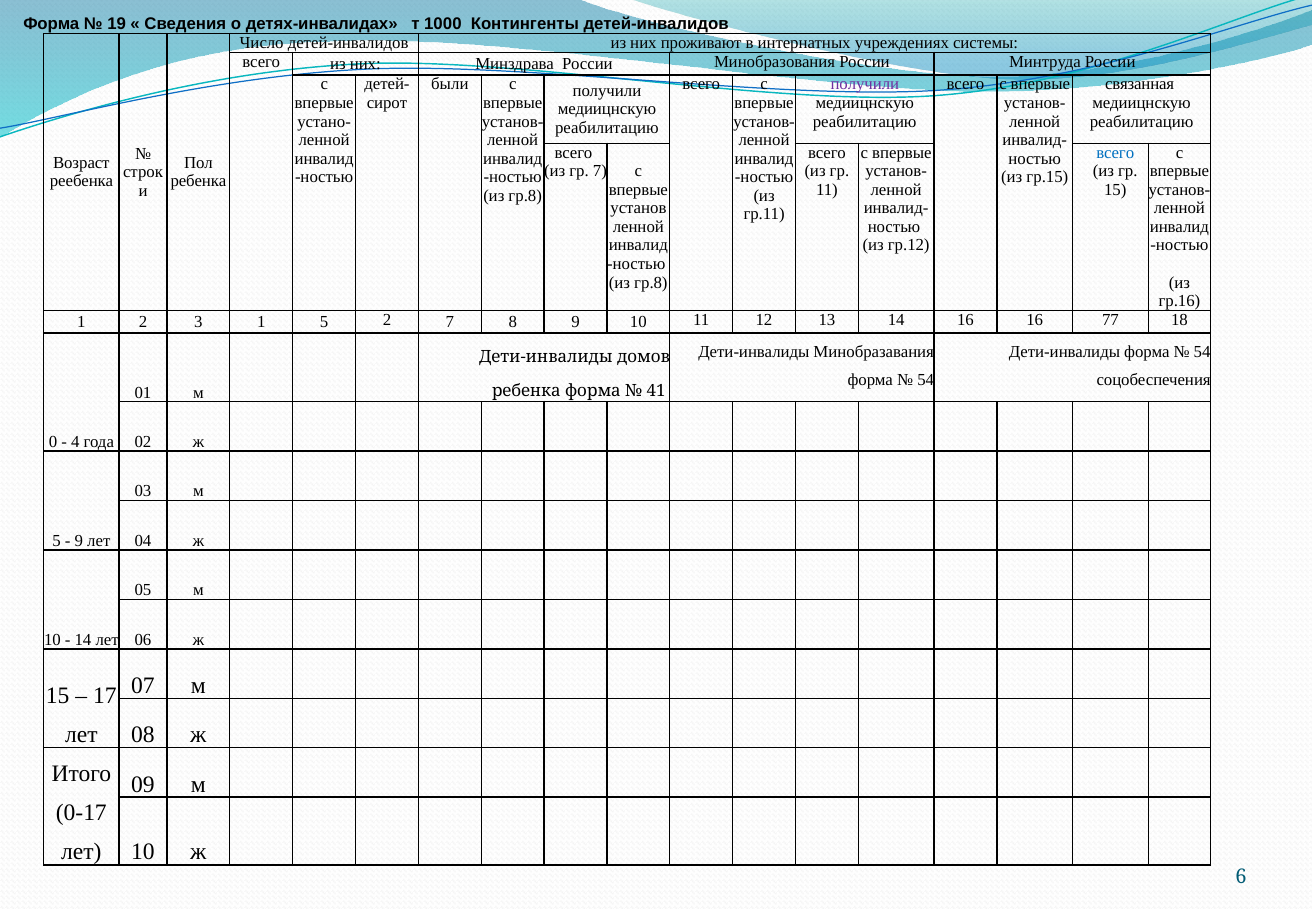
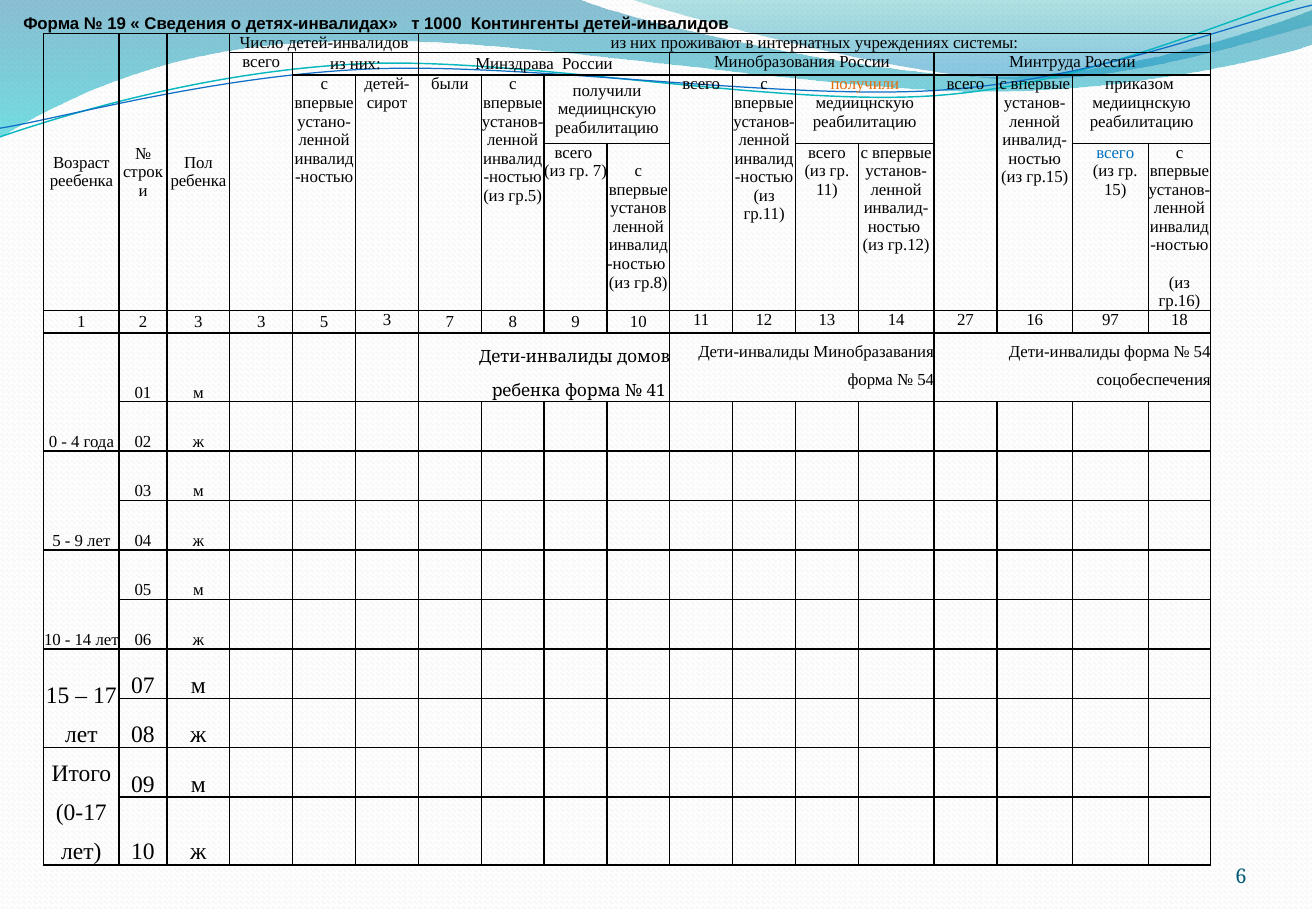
получили at (865, 84) colour: purple -> orange
связанная: связанная -> приказом
гр.8 at (525, 196): гр.8 -> гр.5
3 1: 1 -> 3
5 2: 2 -> 3
14 16: 16 -> 27
77: 77 -> 97
